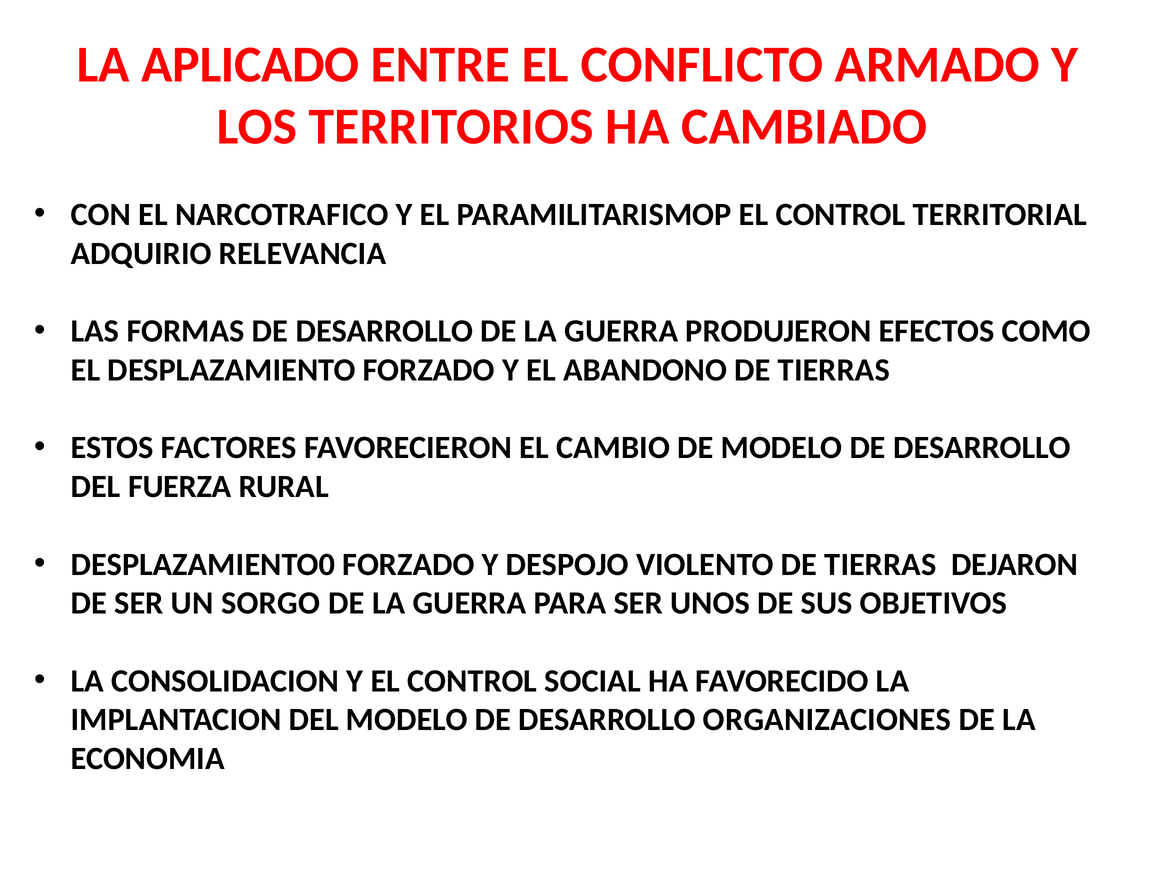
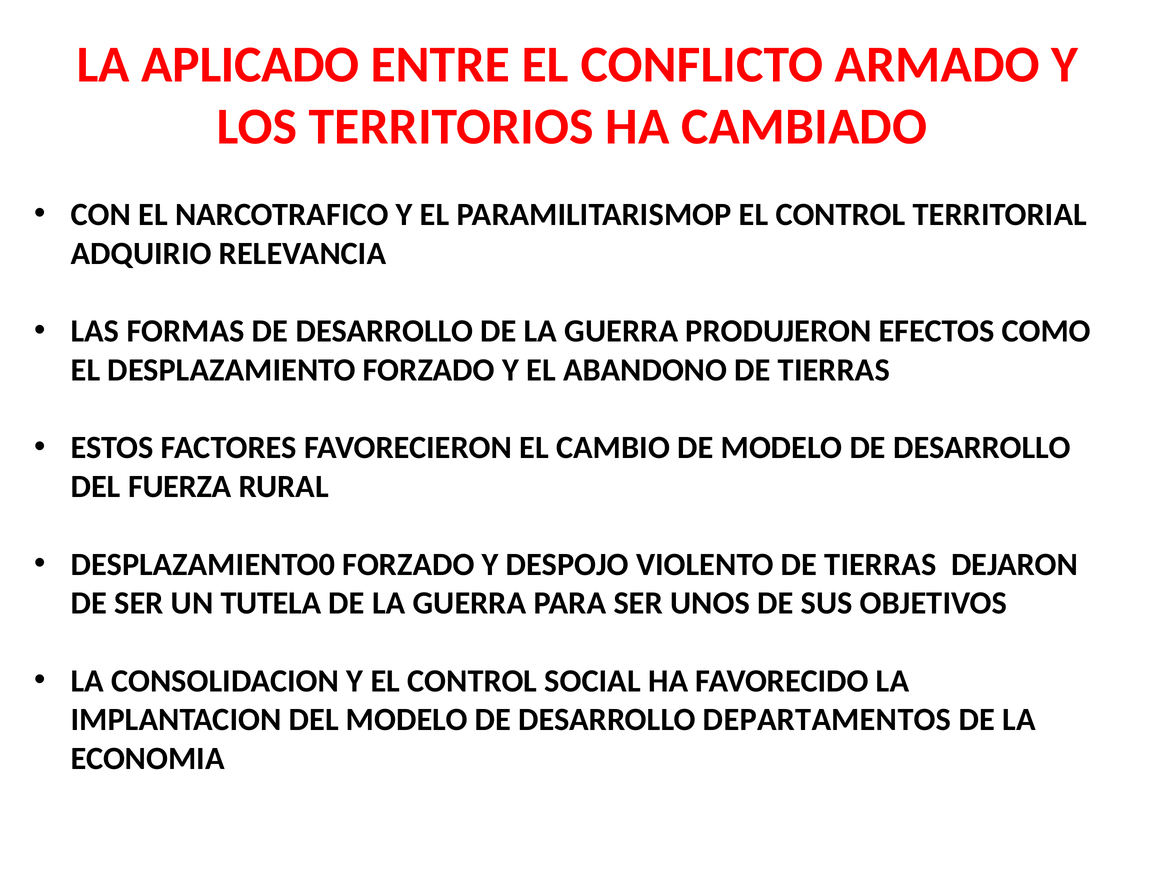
SORGO: SORGO -> TUTELA
ORGANIZACIONES: ORGANIZACIONES -> DEPARTAMENTOS
